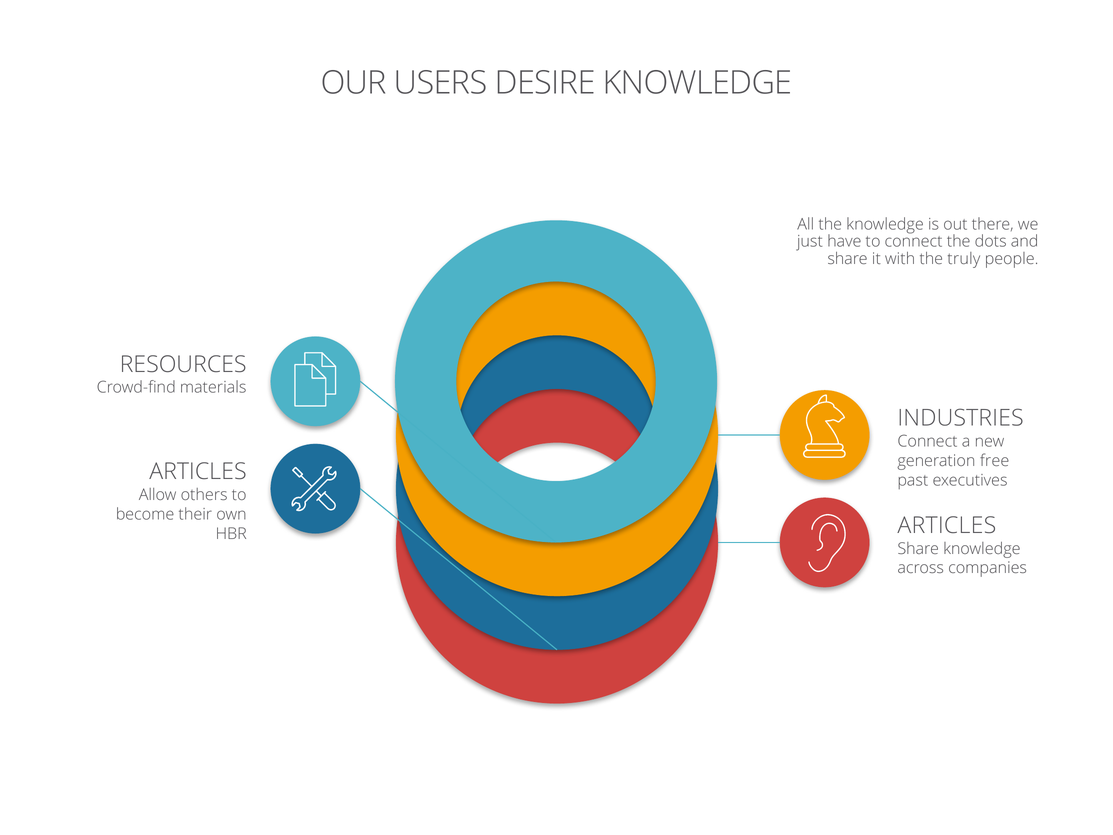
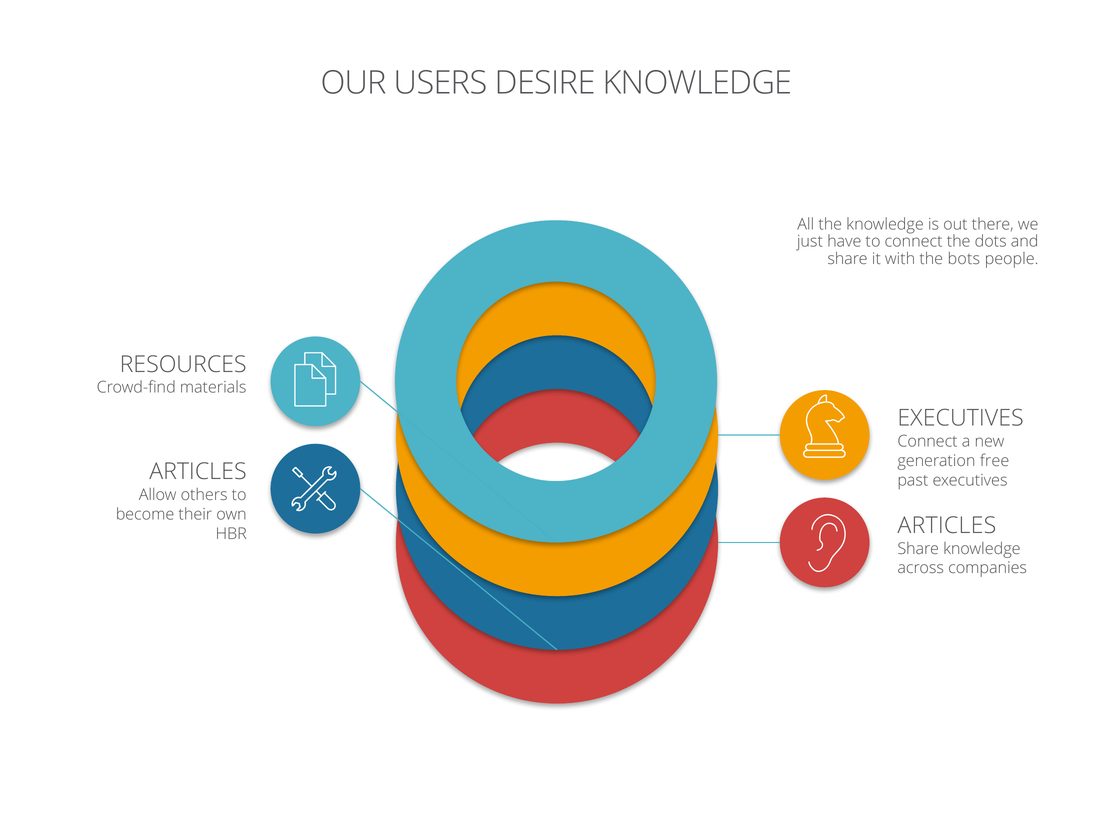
truly: truly -> bots
INDUSTRIES at (961, 418): INDUSTRIES -> EXECUTIVES
